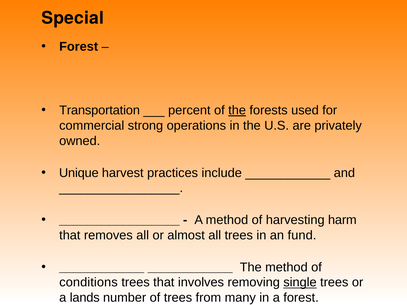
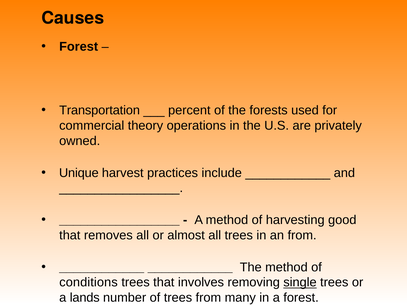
Special: Special -> Causes
the at (237, 110) underline: present -> none
strong: strong -> theory
harm: harm -> good
an fund: fund -> from
